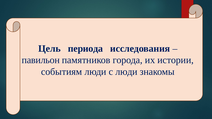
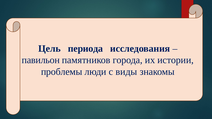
событиям: событиям -> проблемы
с люди: люди -> виды
